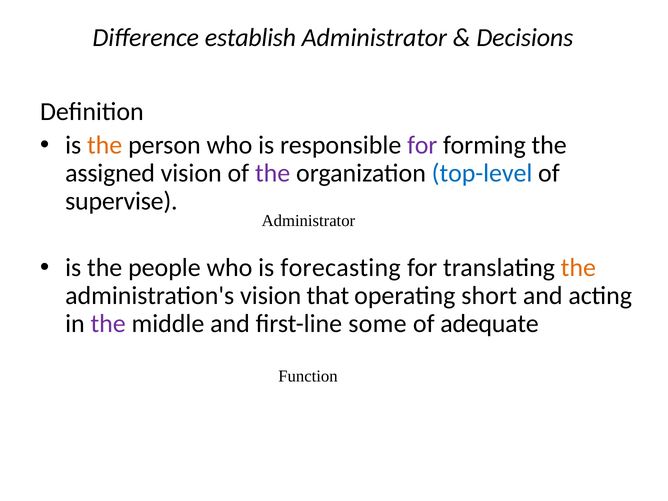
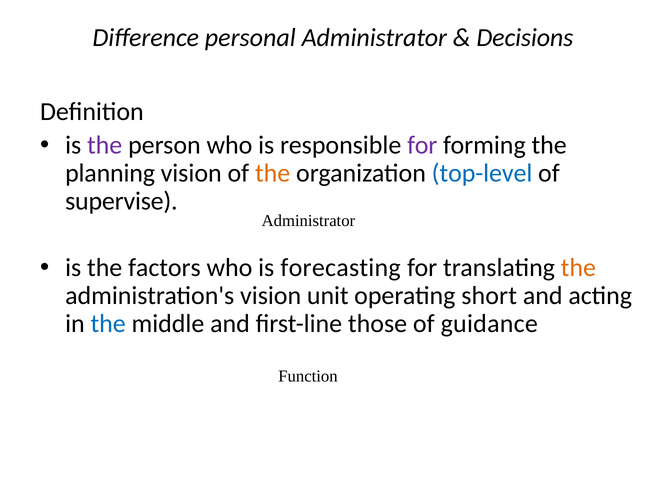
establish: establish -> personal
the at (105, 145) colour: orange -> purple
assigned: assigned -> planning
the at (273, 173) colour: purple -> orange
people: people -> factors
that: that -> unit
the at (108, 324) colour: purple -> blue
some: some -> those
adequate: adequate -> guidance
